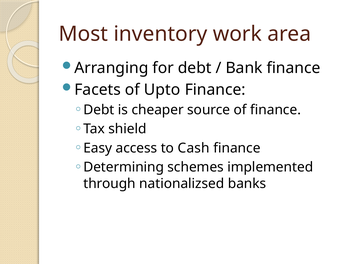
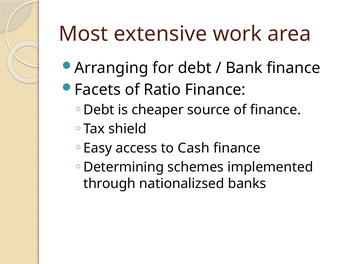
inventory: inventory -> extensive
Upto: Upto -> Ratio
